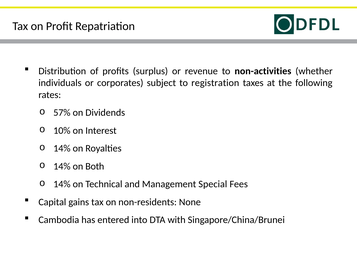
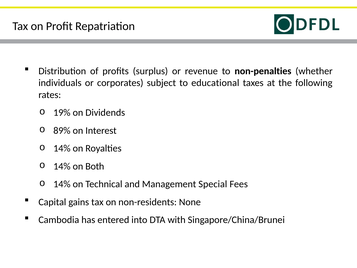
non-activities: non-activities -> non-penalties
registration: registration -> educational
57%: 57% -> 19%
10%: 10% -> 89%
